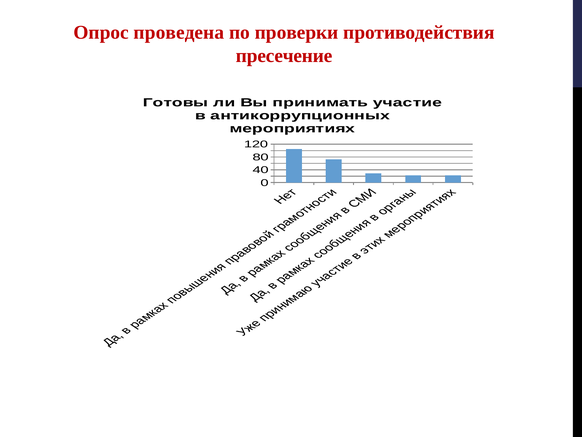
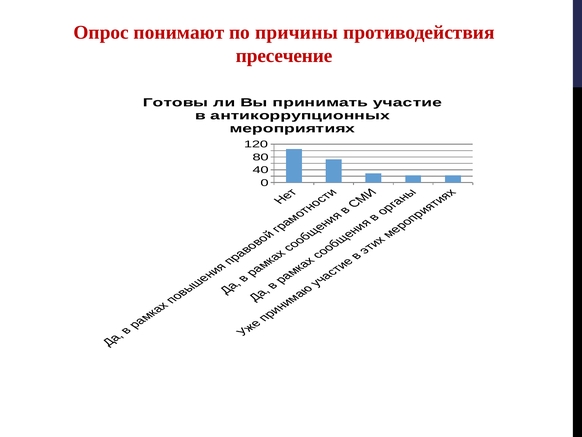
проведена: проведена -> понимают
проверки: проверки -> причины
